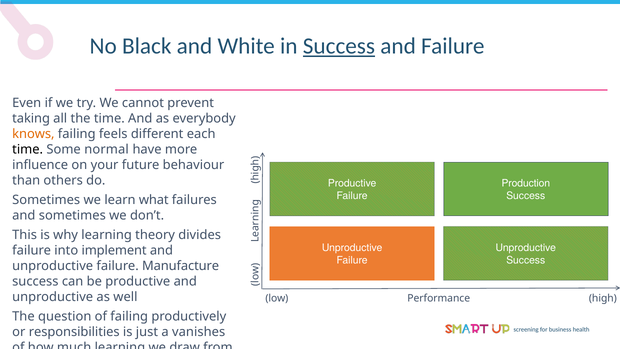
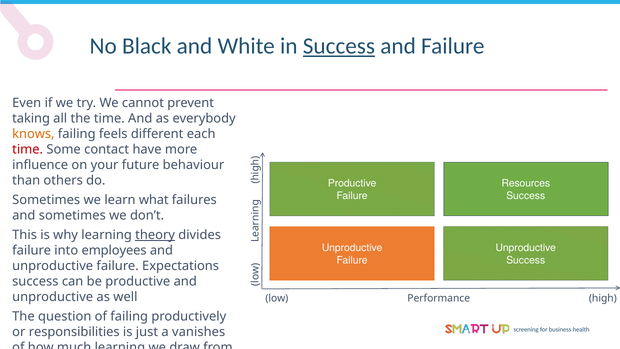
time at (28, 149) colour: black -> red
normal: normal -> contact
Production: Production -> Resources
theory underline: none -> present
implement: implement -> employees
Manufacture: Manufacture -> Expectations
